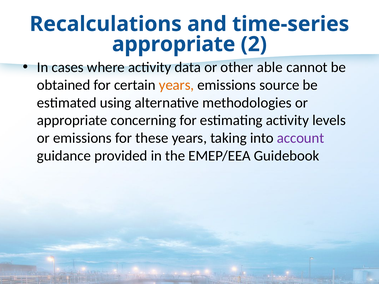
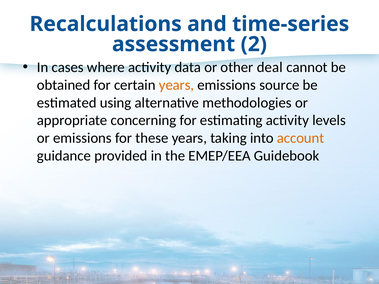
appropriate at (174, 44): appropriate -> assessment
able: able -> deal
account colour: purple -> orange
